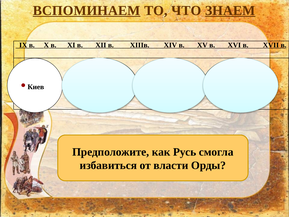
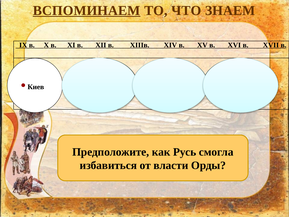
ЗНАЕМ underline: present -> none
